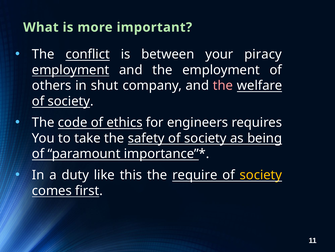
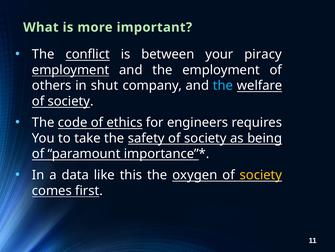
the at (223, 85) colour: pink -> light blue
duty: duty -> data
require: require -> oxygen
